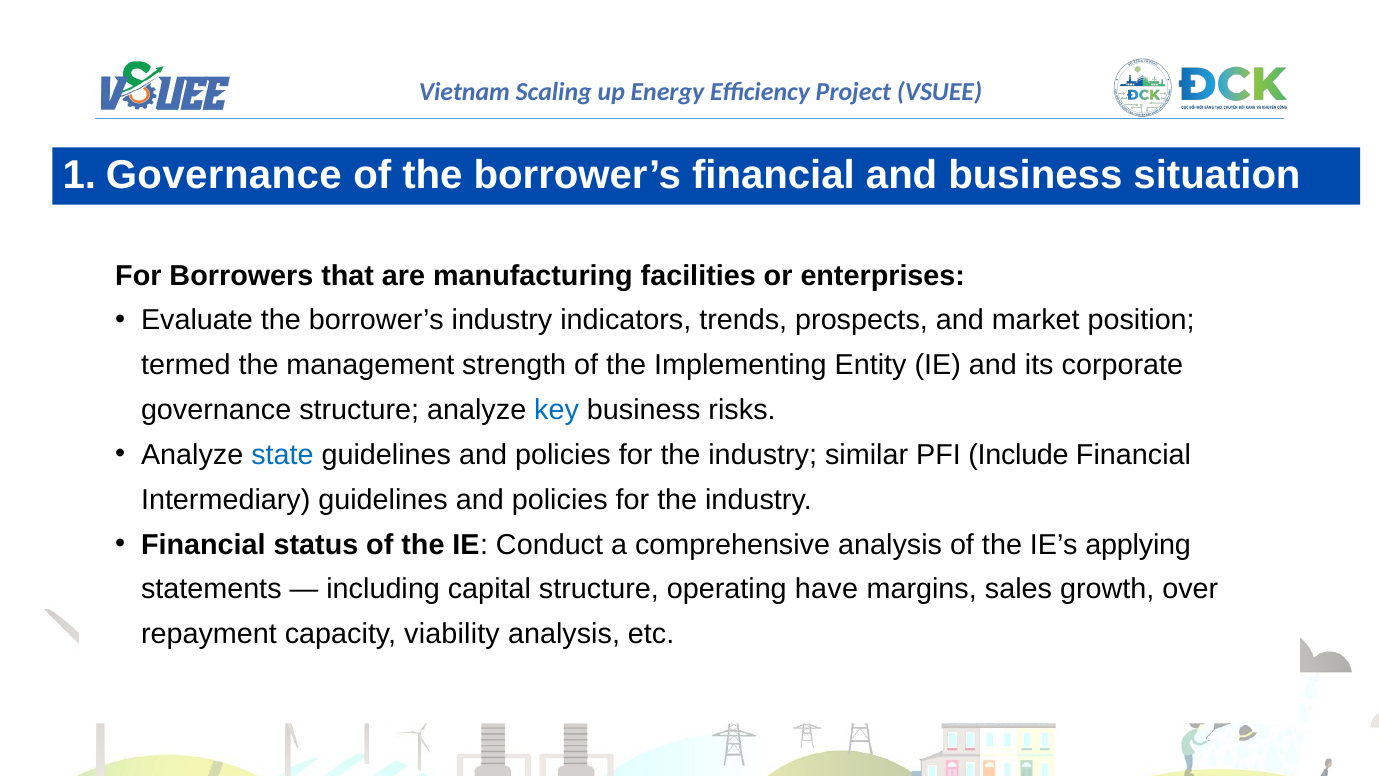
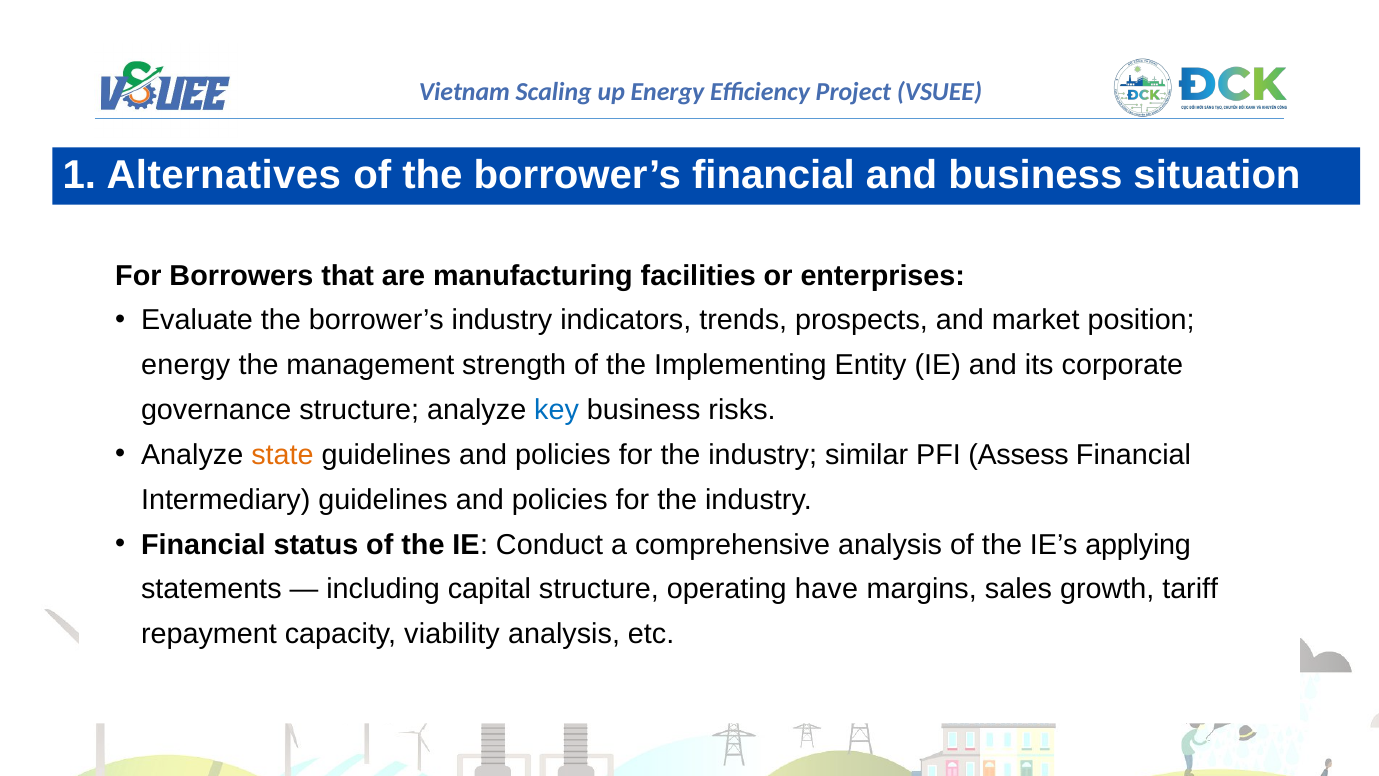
1 Governance: Governance -> Alternatives
termed at (186, 365): termed -> energy
state colour: blue -> orange
Include: Include -> Assess
over: over -> tariff
